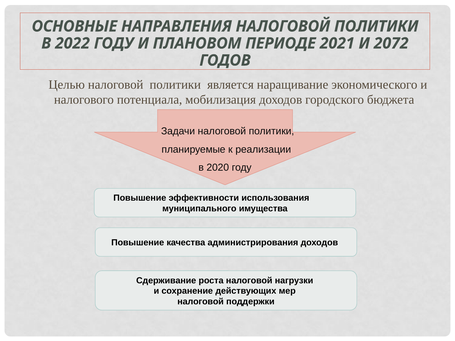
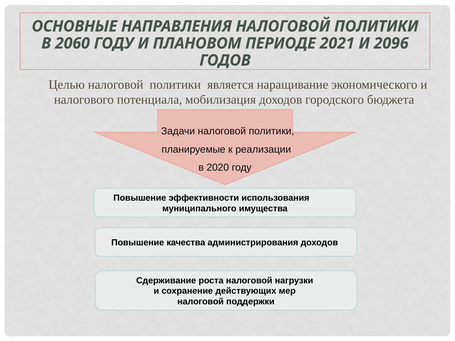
2022: 2022 -> 2060
2072: 2072 -> 2096
